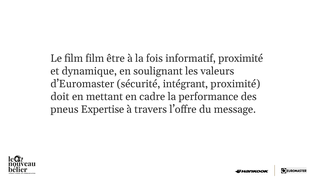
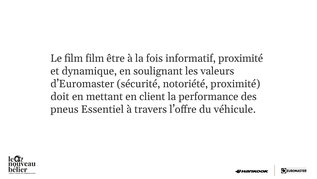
intégrant: intégrant -> notoriété
cadre: cadre -> client
Expertise: Expertise -> Essentiel
message: message -> véhicule
